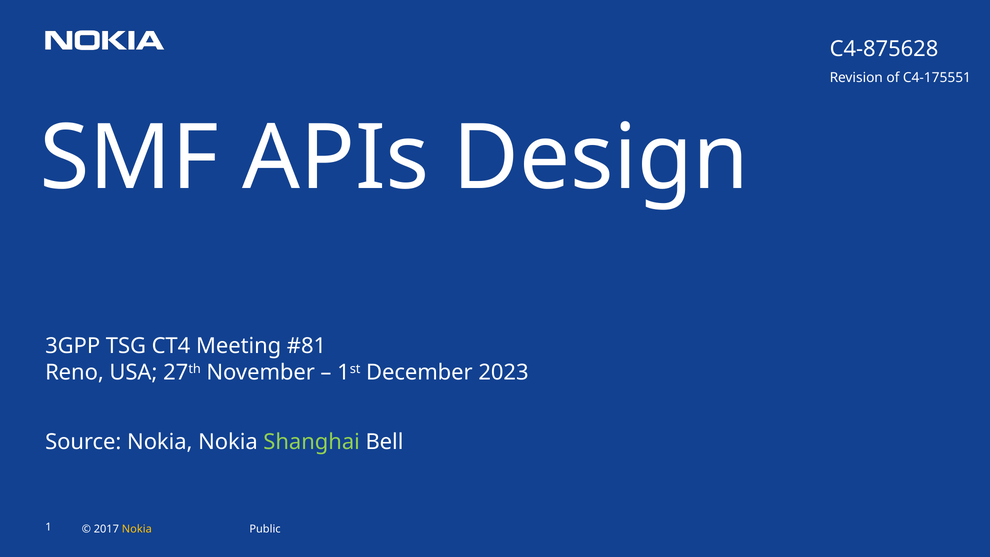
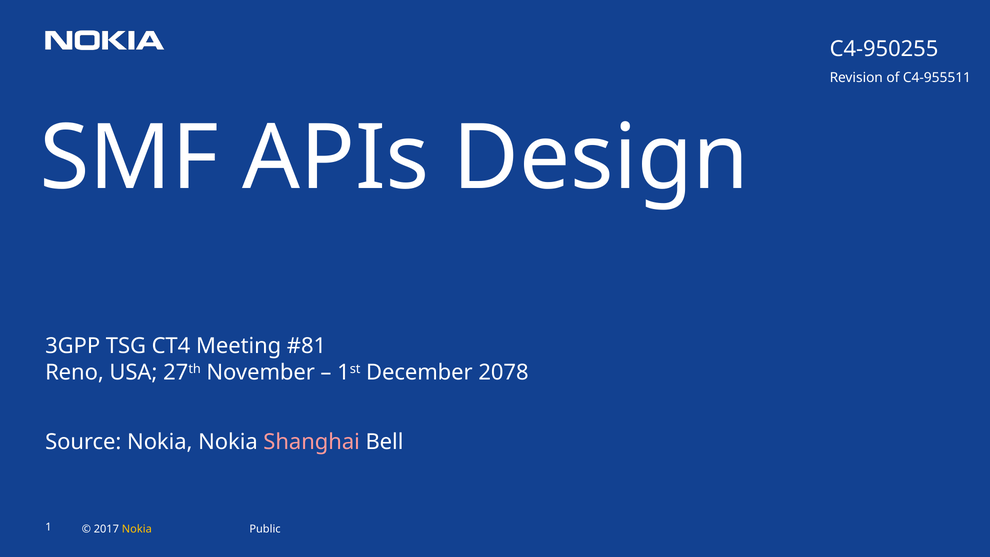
C4-875628: C4-875628 -> C4-950255
C4-175551: C4-175551 -> C4-955511
2023: 2023 -> 2078
Shanghai colour: light green -> pink
